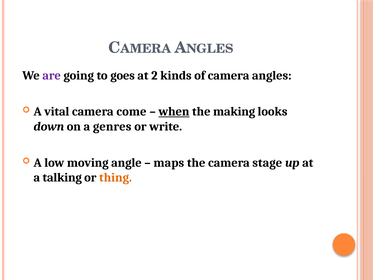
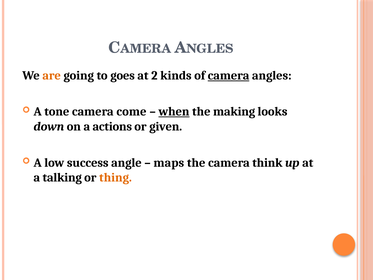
are colour: purple -> orange
camera at (229, 75) underline: none -> present
vital: vital -> tone
genres: genres -> actions
write: write -> given
moving: moving -> success
stage: stage -> think
